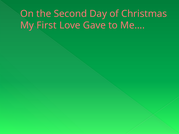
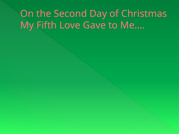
First: First -> Fifth
